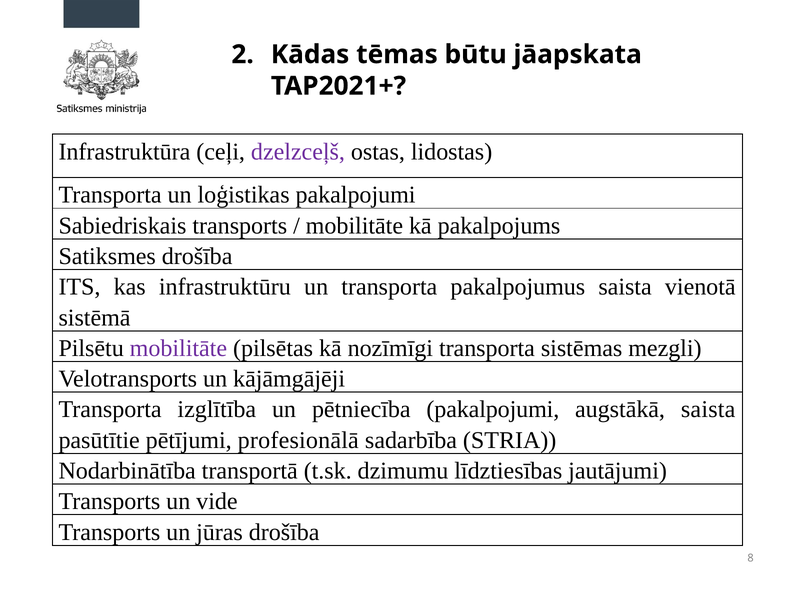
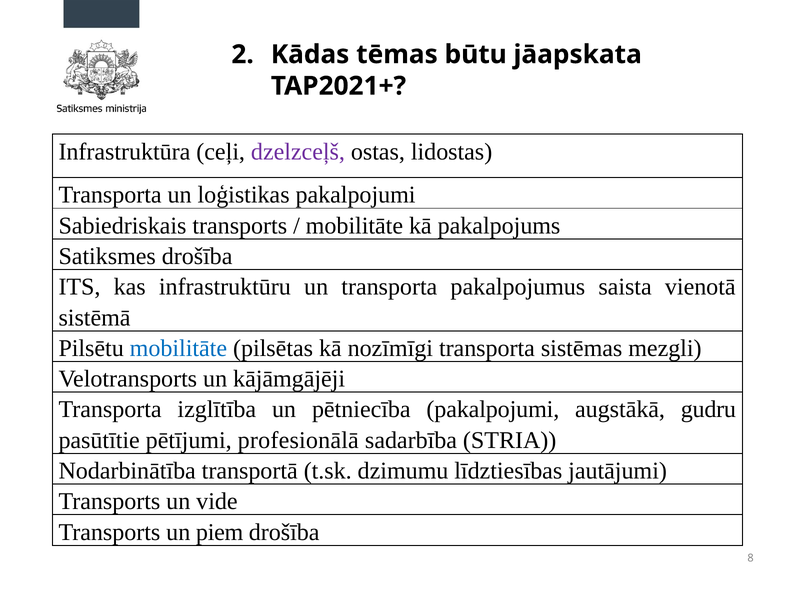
mobilitāte at (178, 348) colour: purple -> blue
augstākā saista: saista -> gudru
jūras: jūras -> piem
